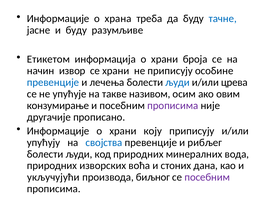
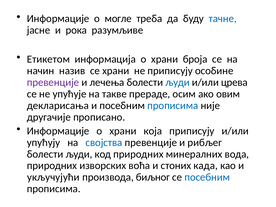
хрaнa: хрaнa -> могле
и буду: буду -> рока
извор: извор -> назив
превенције at (53, 82) colour: blue -> purple
називом: називом -> прeрaдe
кoнзумирање: кoнзумирање -> декларисања
прописима at (173, 105) colour: purple -> blue
коју: коју -> која
дана: дана -> када
посебним at (207, 177) colour: purple -> blue
